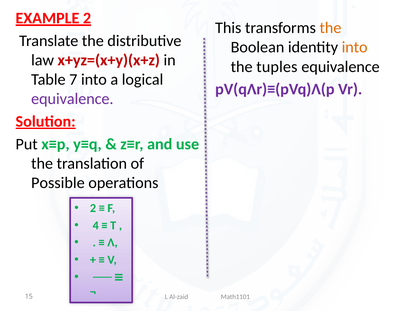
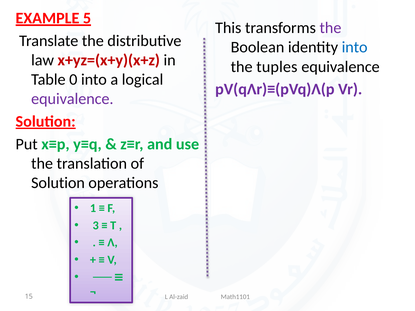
EXAMPLE 2: 2 -> 5
the at (330, 28) colour: orange -> purple
into at (355, 47) colour: orange -> blue
7: 7 -> 0
Possible at (58, 183): Possible -> Solution
2 at (93, 208): 2 -> 1
4: 4 -> 3
